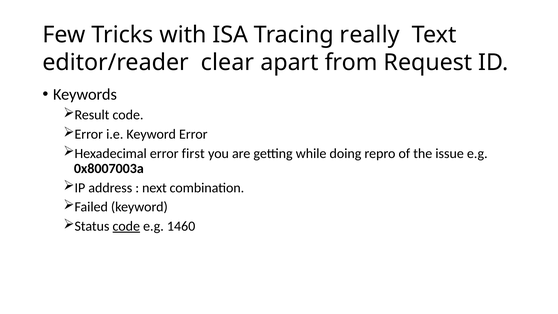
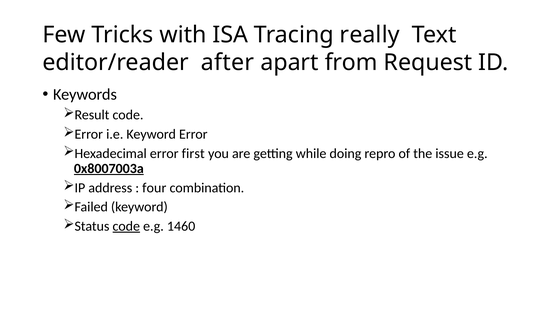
clear: clear -> after
0x8007003a underline: none -> present
next: next -> four
